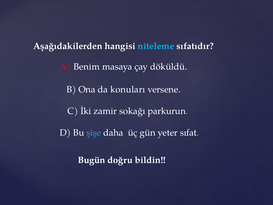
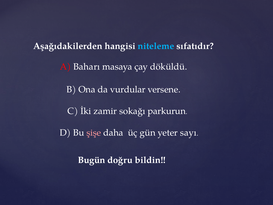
Benim: Benim -> Baharı
konuları: konuları -> vurdular
şişe colour: light blue -> pink
sıfat: sıfat -> sayı
